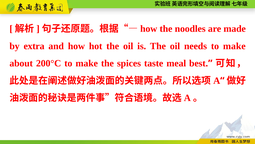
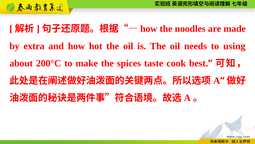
needs to make: make -> using
meal: meal -> cook
